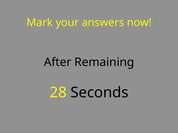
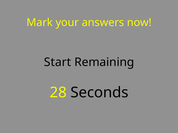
After: After -> Start
